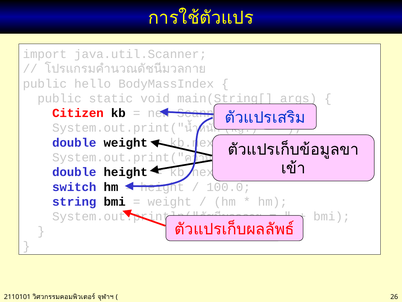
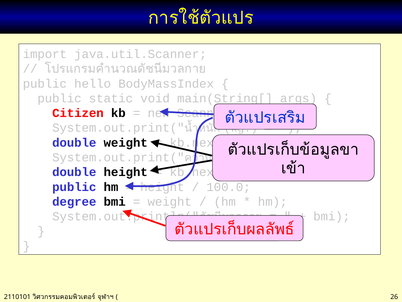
switch at (74, 187): switch -> public
string: string -> degree
